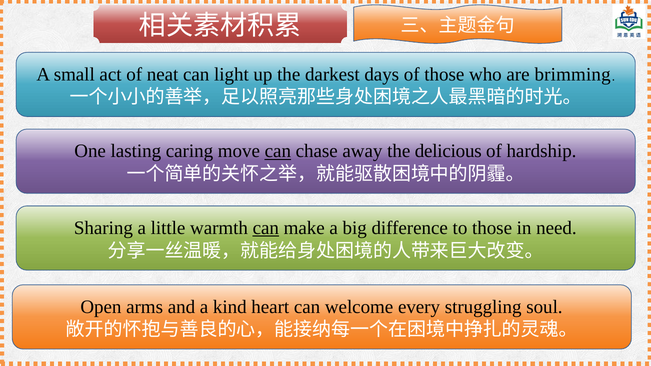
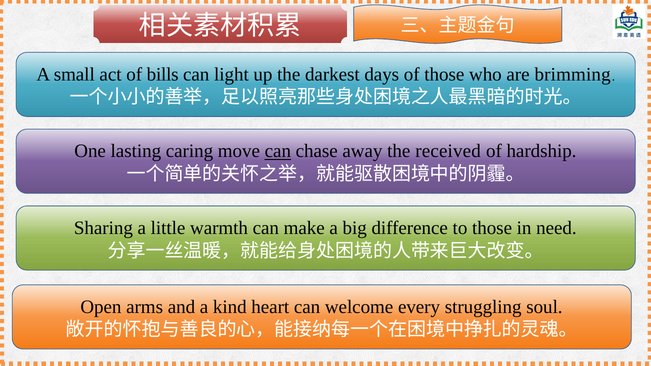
neat: neat -> bills
delicious: delicious -> received
can at (266, 228) underline: present -> none
